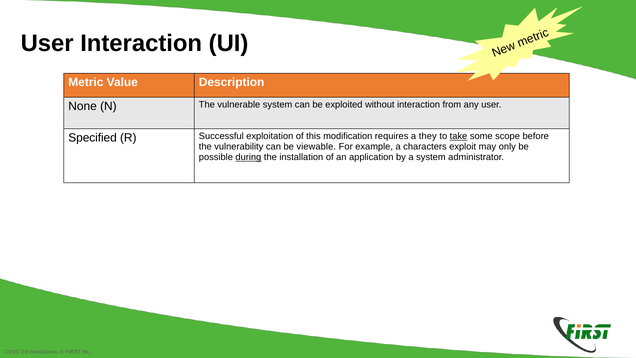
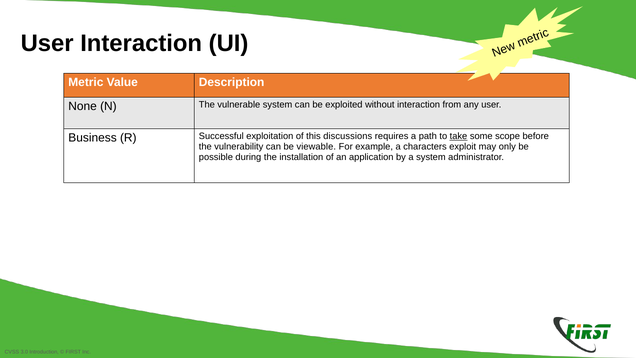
Specified: Specified -> Business
modification: modification -> discussions
they: they -> path
during underline: present -> none
